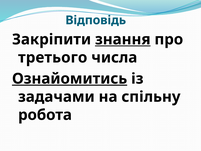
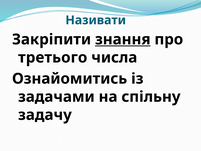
Відповідь: Відповідь -> Називати
Ознайомитись underline: present -> none
робота: робота -> задачу
